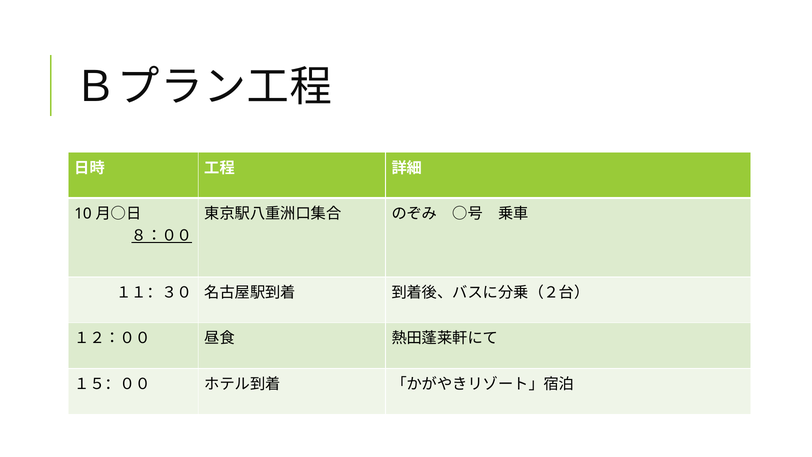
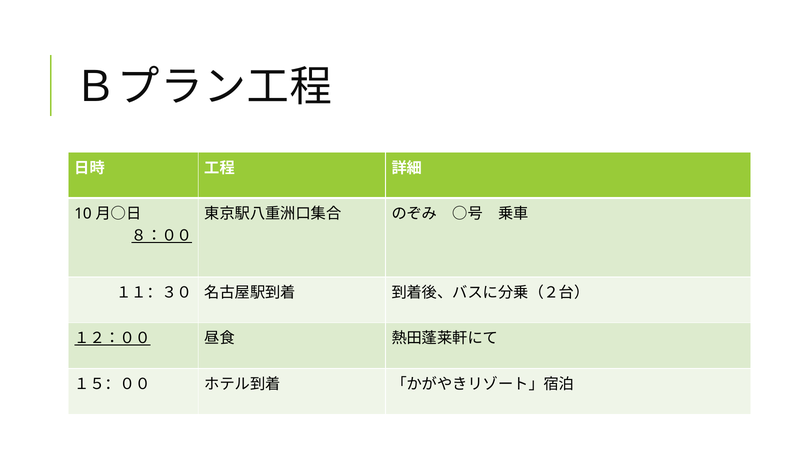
１２：００ underline: none -> present
